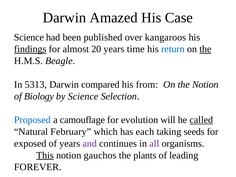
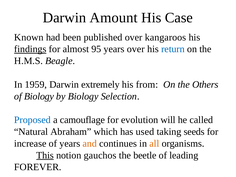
Amazed: Amazed -> Amount
Science at (29, 37): Science -> Known
20: 20 -> 95
years time: time -> over
the at (205, 49) underline: present -> none
5313: 5313 -> 1959
compared: compared -> extremely
the Notion: Notion -> Others
by Science: Science -> Biology
called underline: present -> none
February: February -> Abraham
each: each -> used
exposed: exposed -> increase
and colour: purple -> orange
all colour: purple -> orange
plants: plants -> beetle
